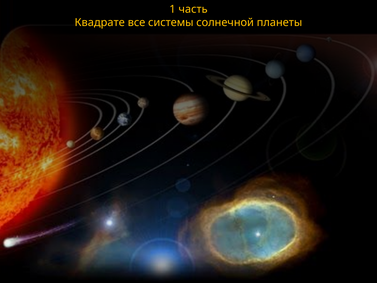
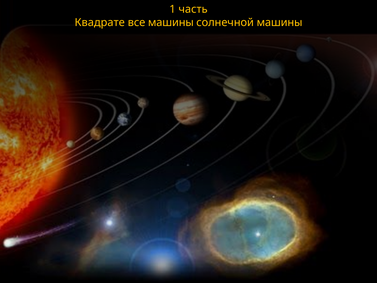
все системы: системы -> машины
солнечной планеты: планеты -> машины
